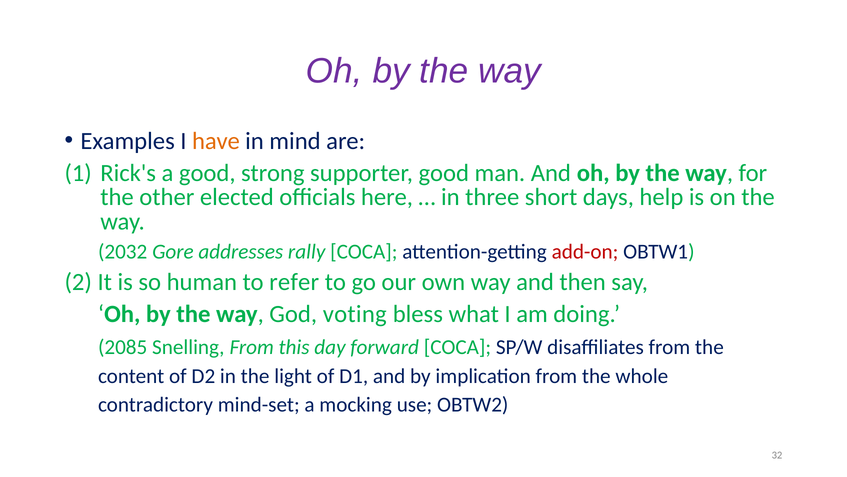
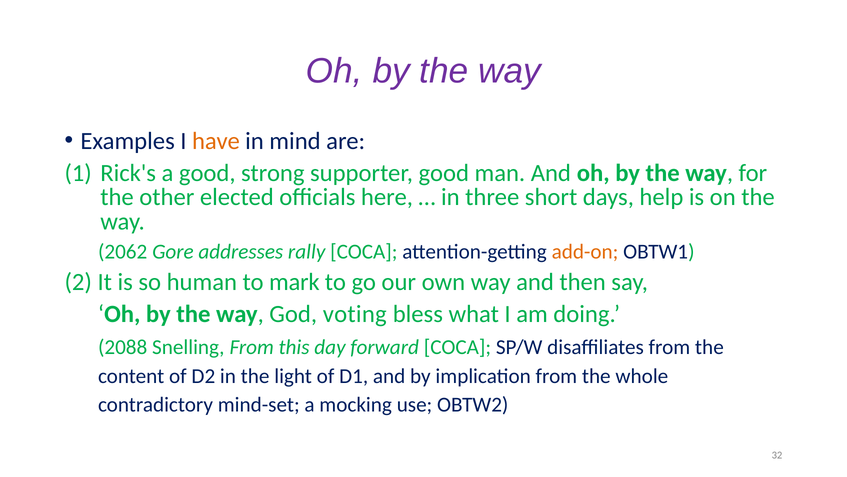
2032: 2032 -> 2062
add-on colour: red -> orange
refer: refer -> mark
2085: 2085 -> 2088
